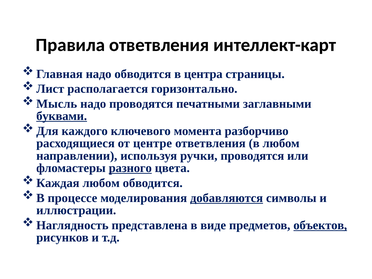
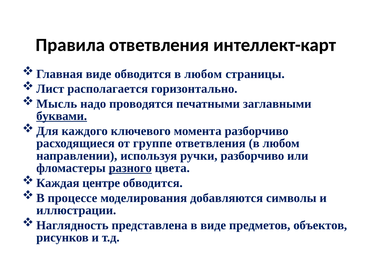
Главная надо: надо -> виде
обводится в центра: центра -> любом
центре: центре -> группе
ручки проводятся: проводятся -> разборчиво
Каждая любом: любом -> центре
добавляются underline: present -> none
объектов underline: present -> none
